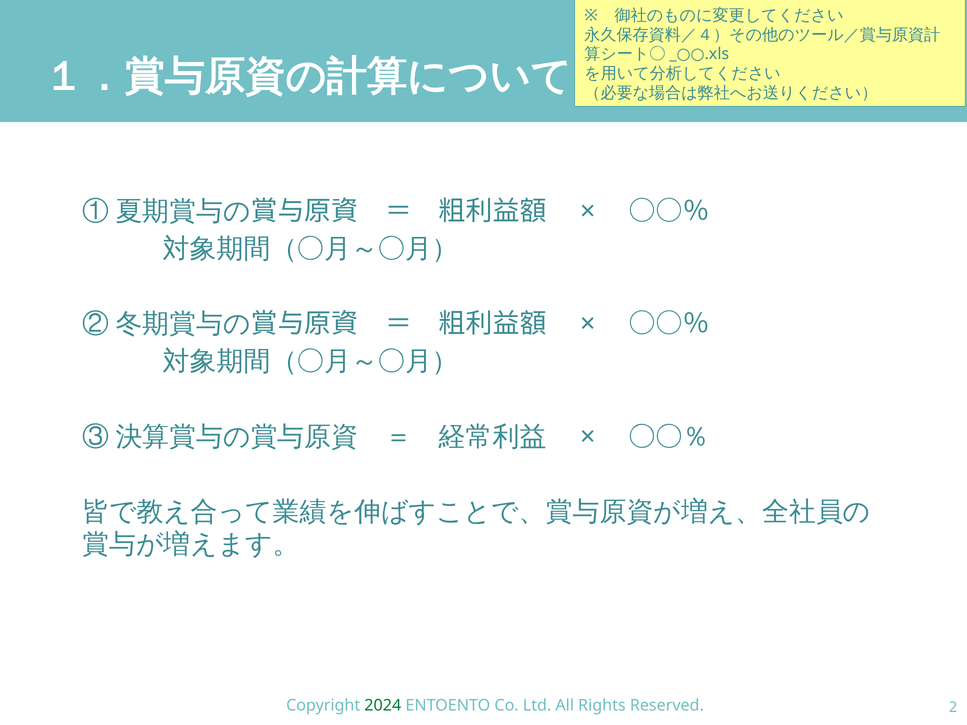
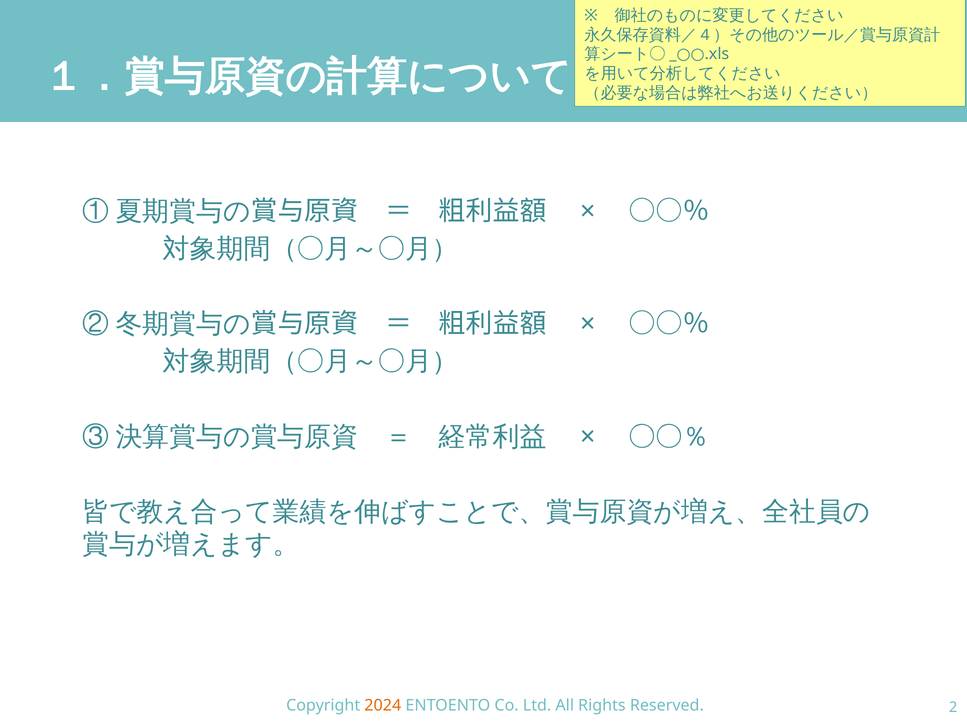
2024 colour: green -> orange
